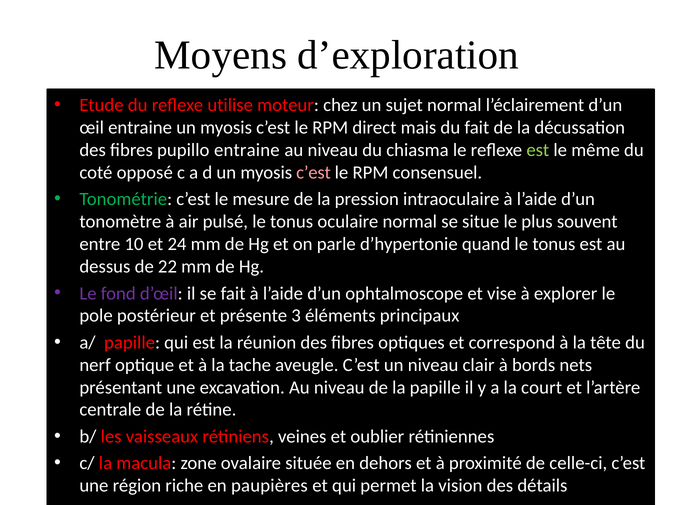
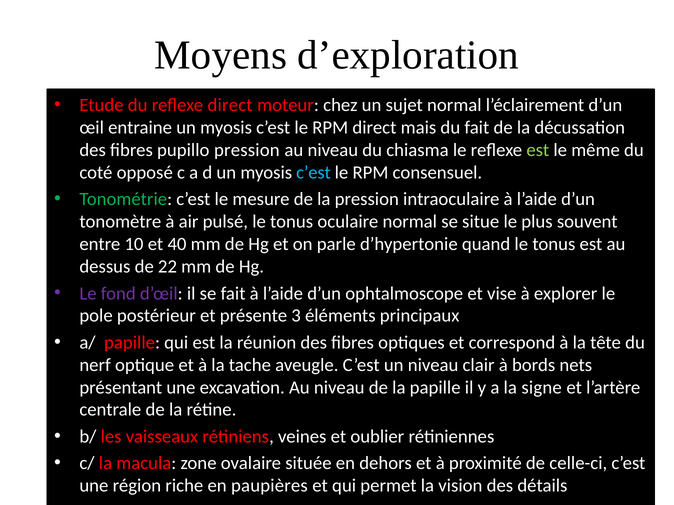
reflexe utilise: utilise -> direct
pupillo entraine: entraine -> pression
c’est at (314, 173) colour: pink -> light blue
24: 24 -> 40
court: court -> signe
